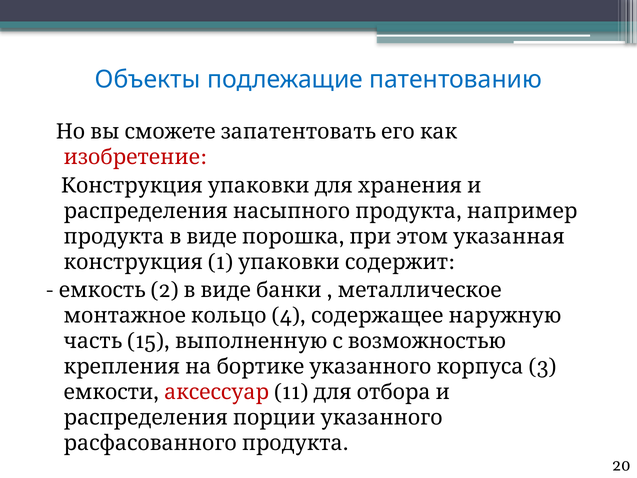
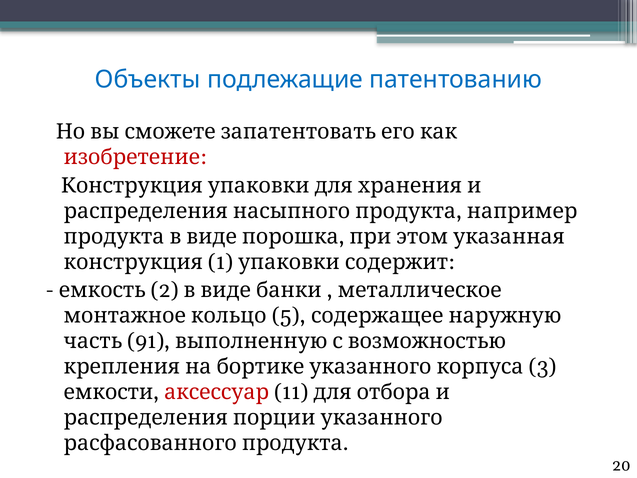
4: 4 -> 5
15: 15 -> 91
